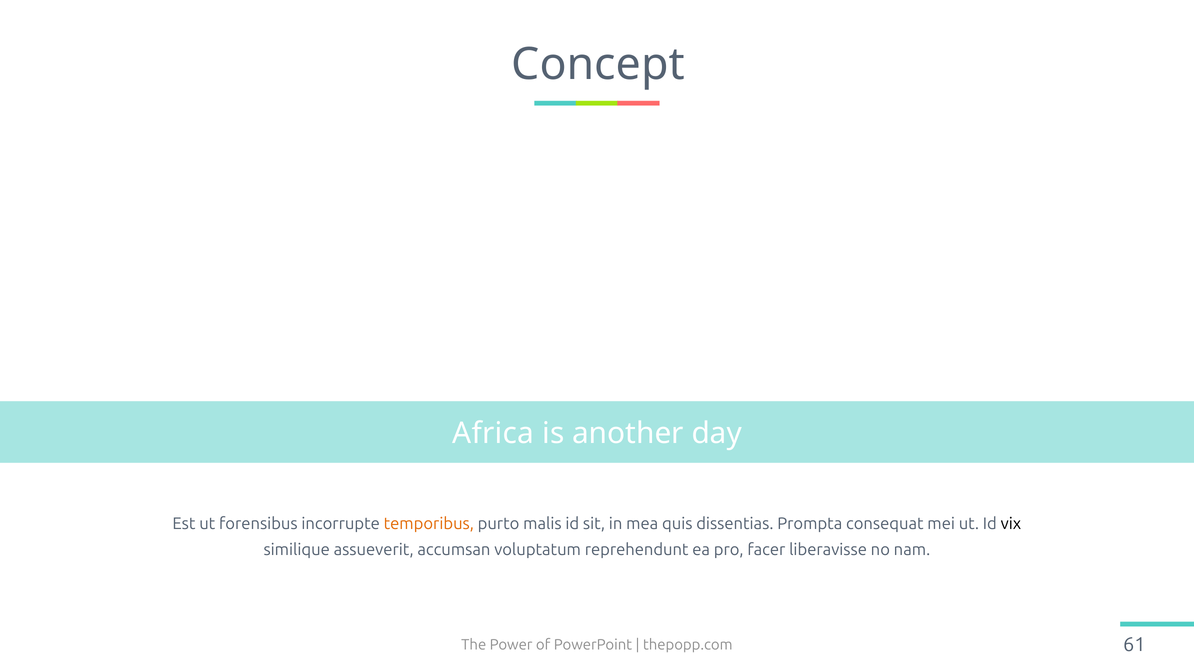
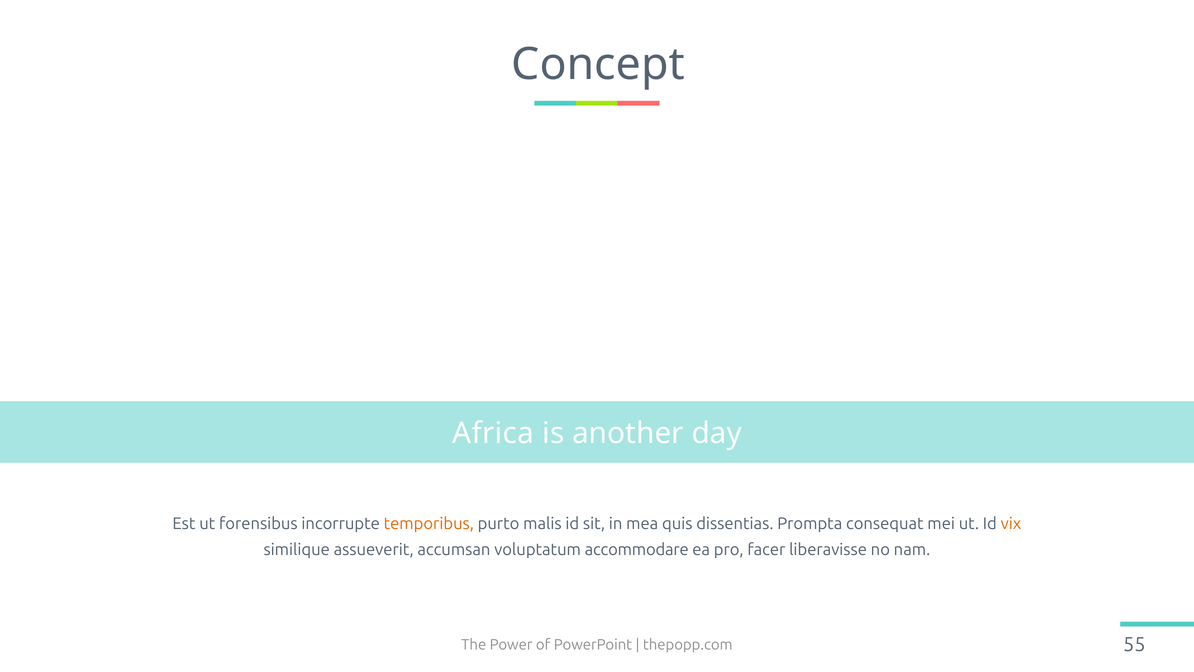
vix colour: black -> orange
reprehendunt: reprehendunt -> accommodare
61: 61 -> 55
